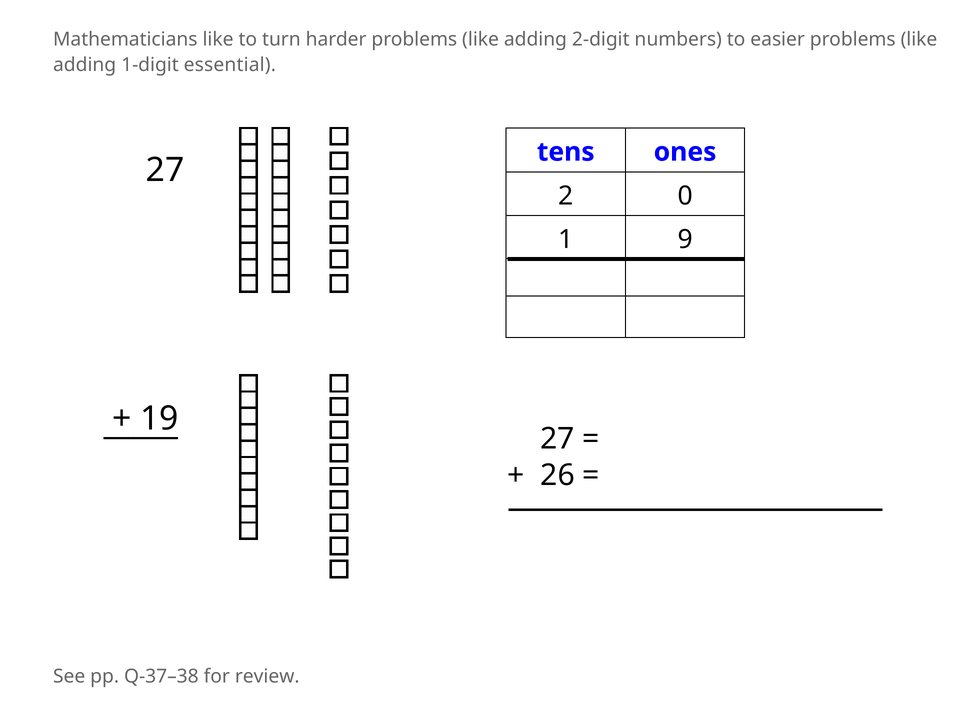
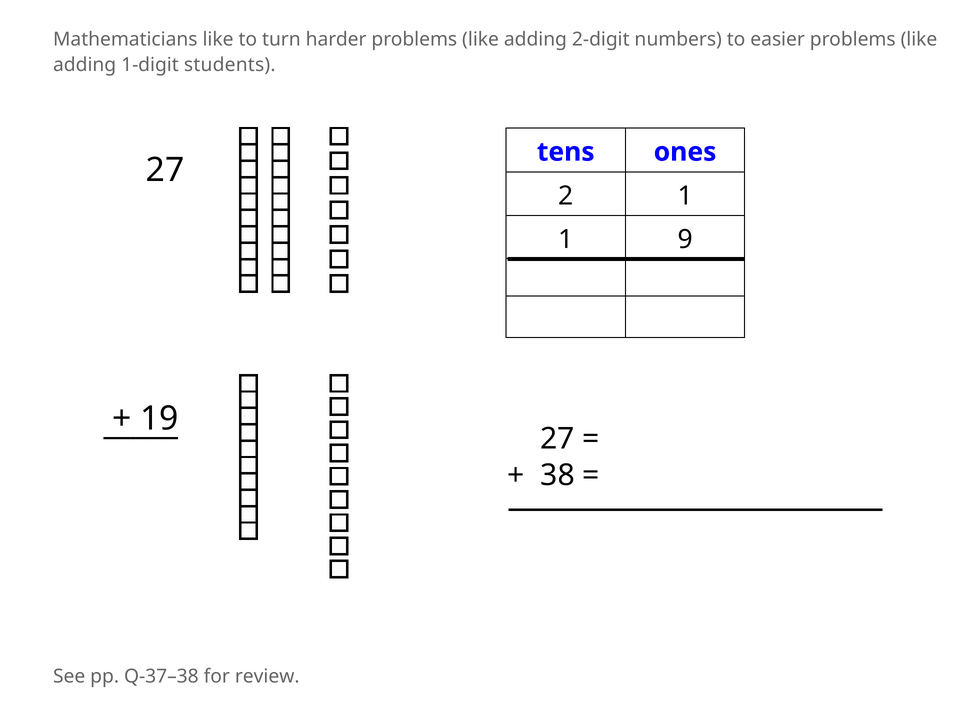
essential: essential -> students
2 0: 0 -> 1
26: 26 -> 38
